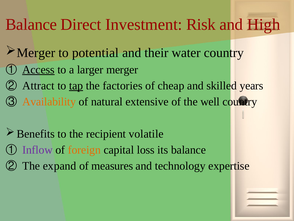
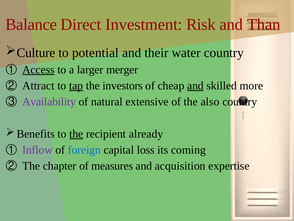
High: High -> Than
Merger at (36, 53): Merger -> Culture
factories: factories -> investors
and at (195, 86) underline: none -> present
years: years -> more
Availability colour: orange -> purple
well: well -> also
the at (76, 134) underline: none -> present
volatile: volatile -> already
foreign colour: orange -> blue
its balance: balance -> coming
expand: expand -> chapter
technology: technology -> acquisition
